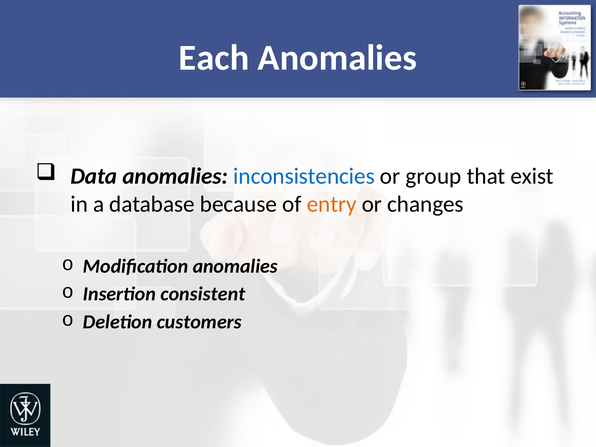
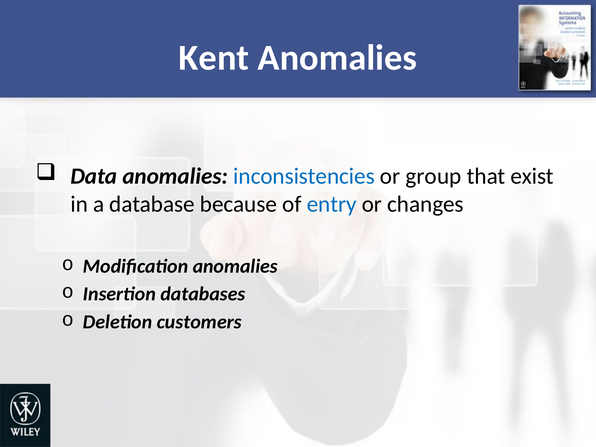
Each: Each -> Kent
entry colour: orange -> blue
consistent: consistent -> databases
